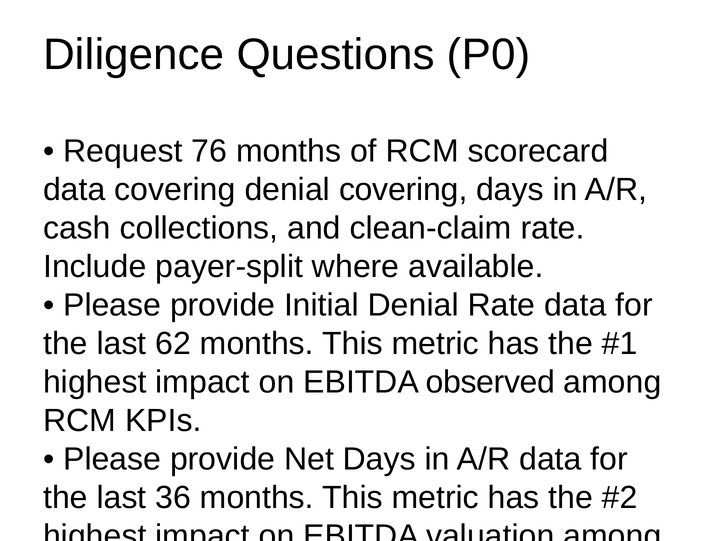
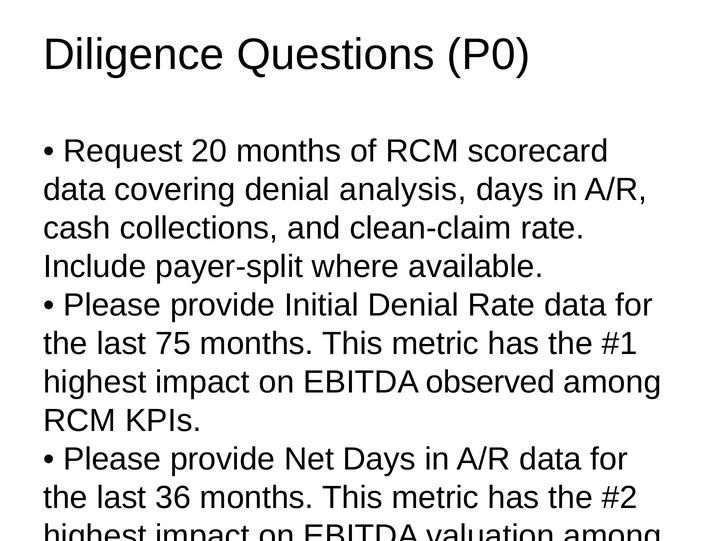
76: 76 -> 20
denial covering: covering -> analysis
62: 62 -> 75
